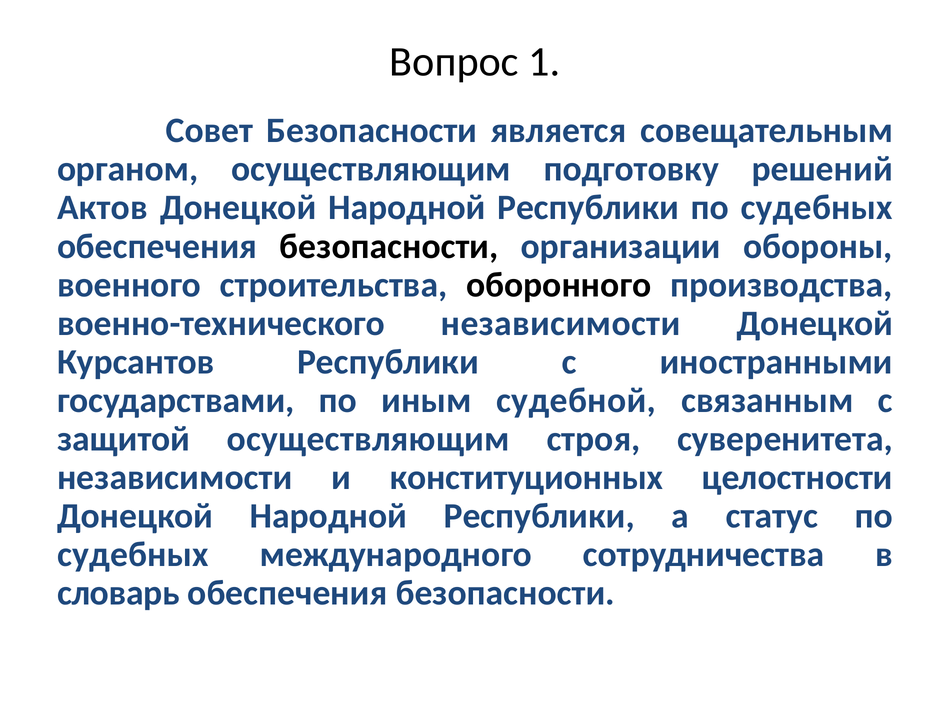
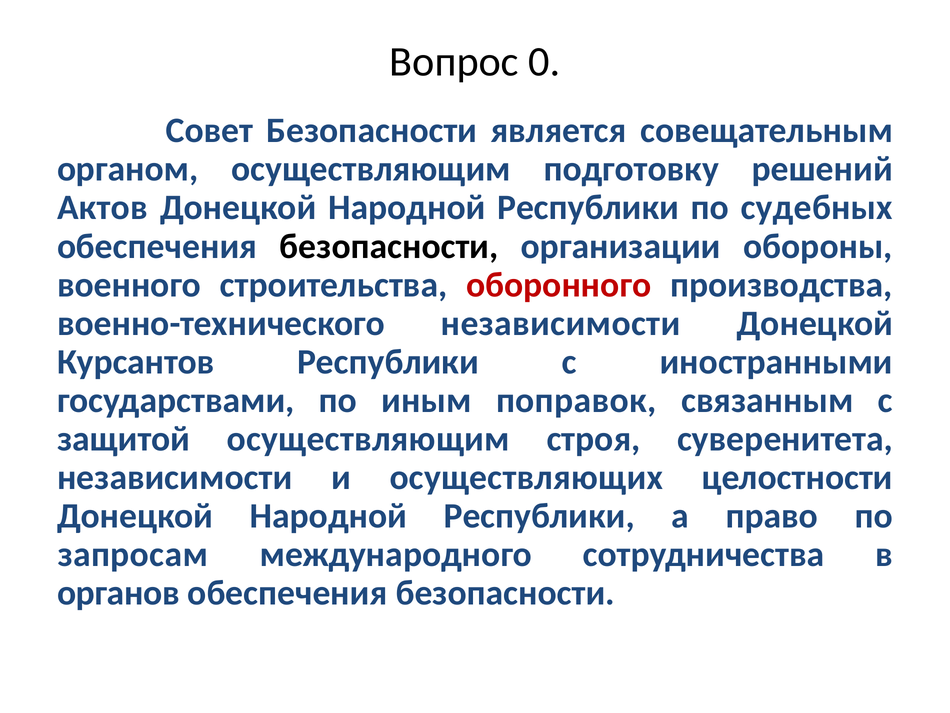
1: 1 -> 0
оборонного colour: black -> red
судебной: судебной -> поправок
конституционных: конституционных -> осуществляющих
статус: статус -> право
судебных at (133, 554): судебных -> запросам
словарь: словарь -> органов
